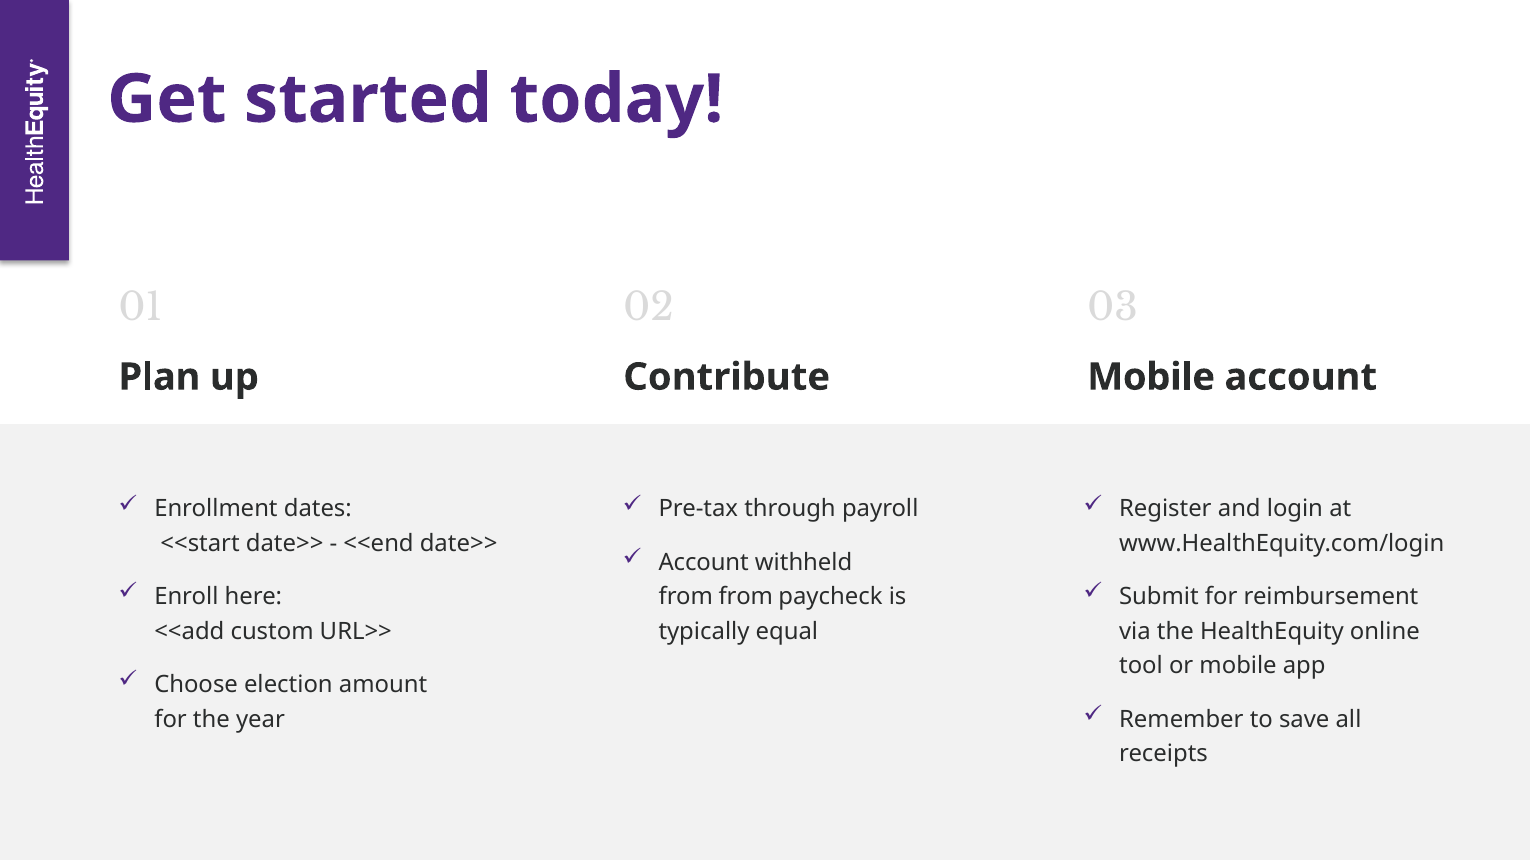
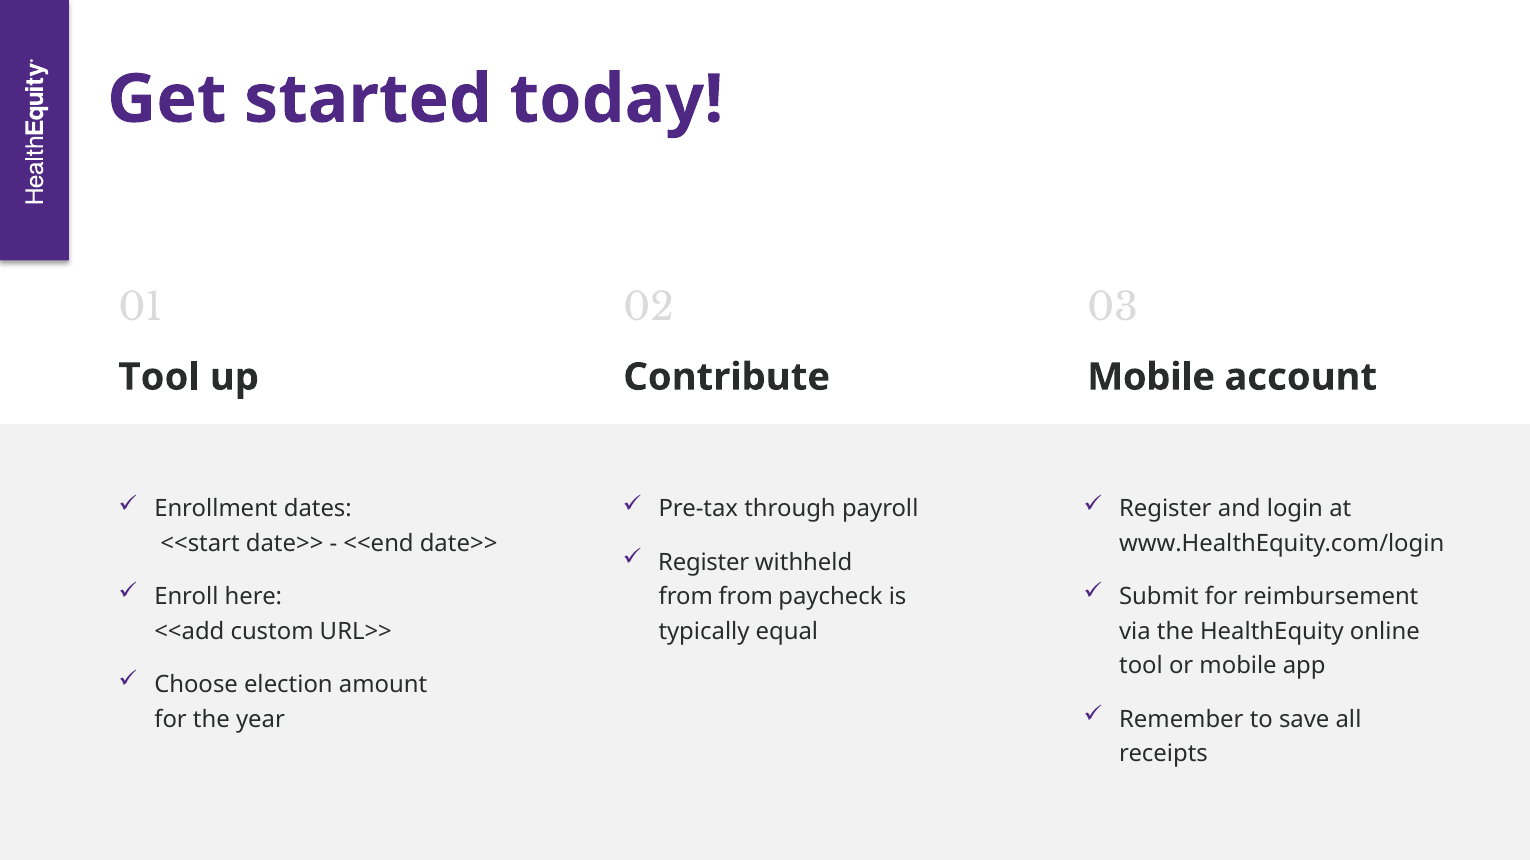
Plan at (159, 377): Plan -> Tool
Account at (704, 563): Account -> Register
